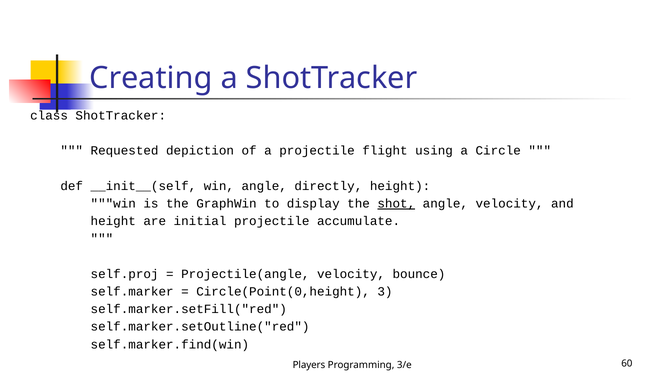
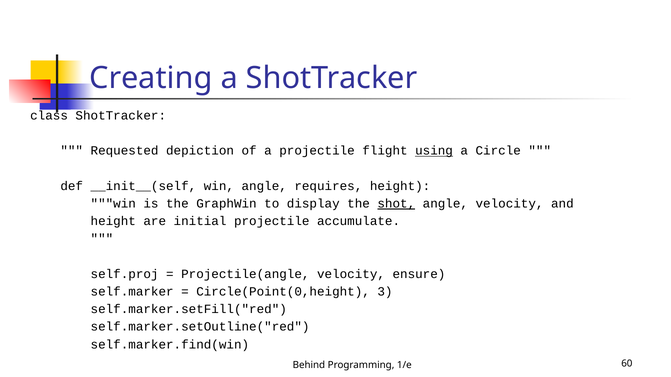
using underline: none -> present
directly: directly -> requires
bounce: bounce -> ensure
Players: Players -> Behind
3/e: 3/e -> 1/e
